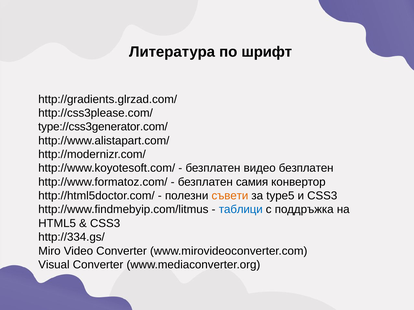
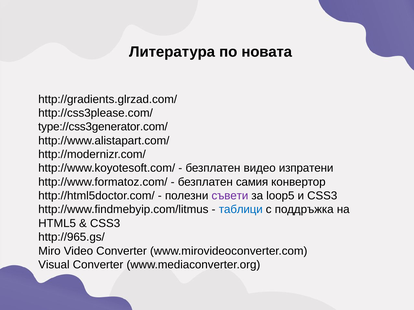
шрифт: шрифт -> новата
видео безплатен: безплатен -> изпратени
съвети colour: orange -> purple
type5: type5 -> loop5
http://334.gs/: http://334.gs/ -> http://965.gs/
